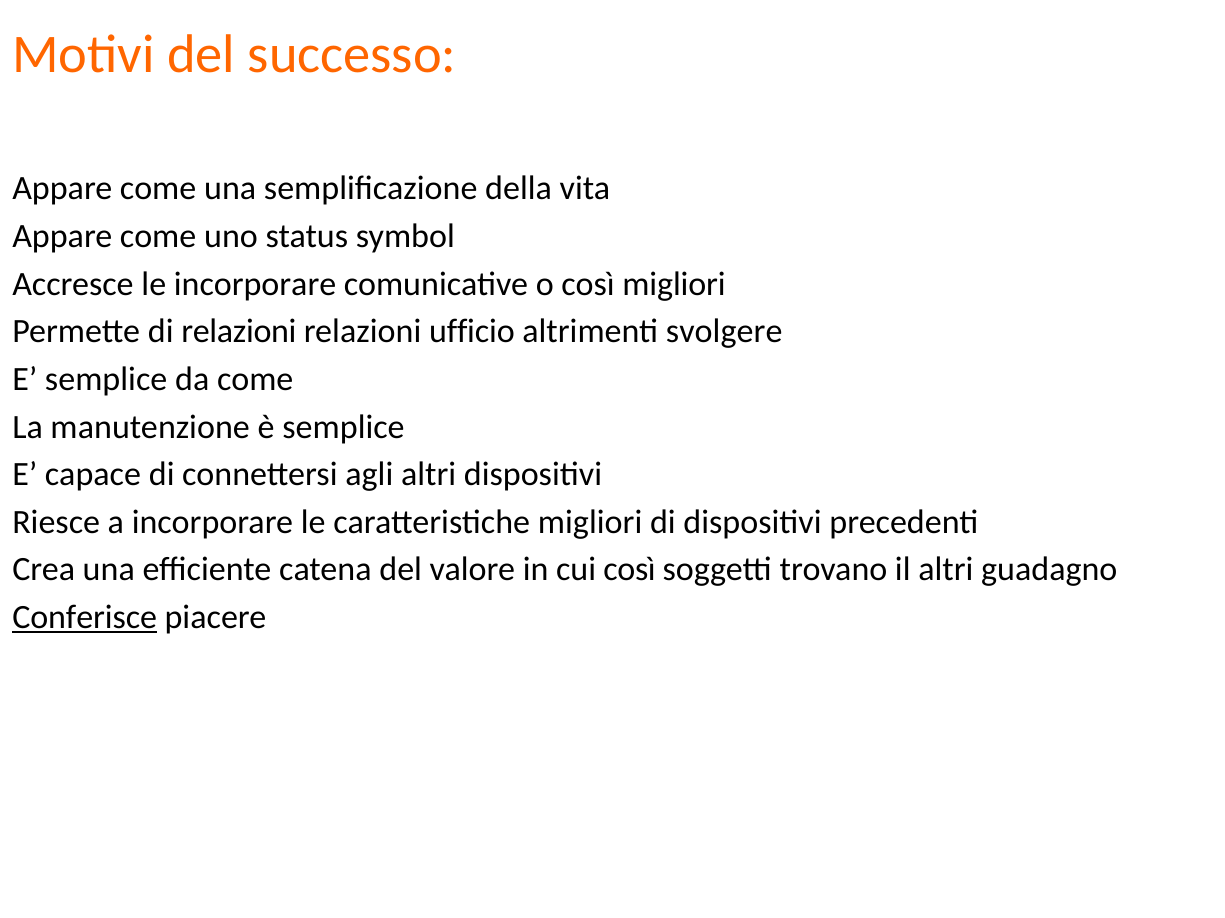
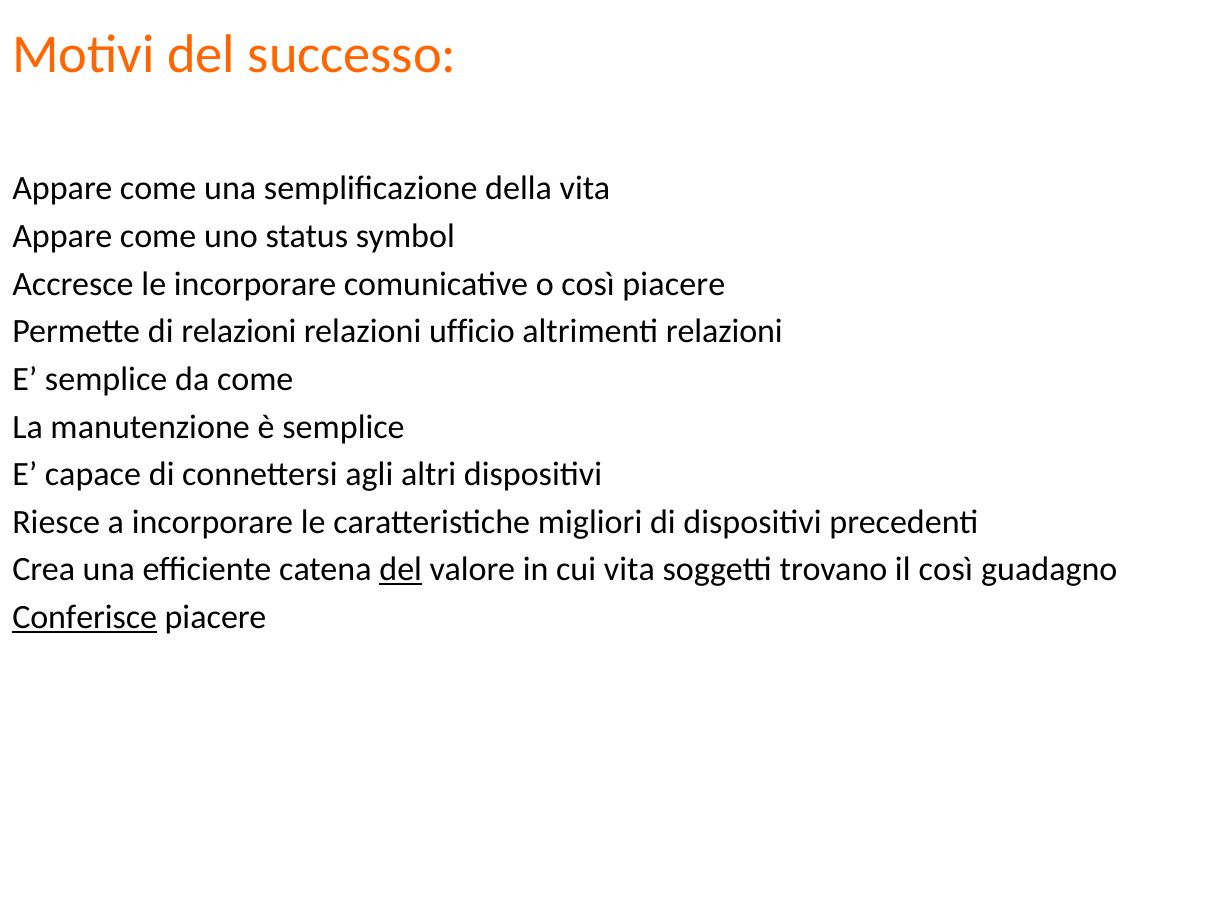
così migliori: migliori -> piacere
altrimenti svolgere: svolgere -> relazioni
del at (401, 570) underline: none -> present
cui così: così -> vita
il altri: altri -> così
